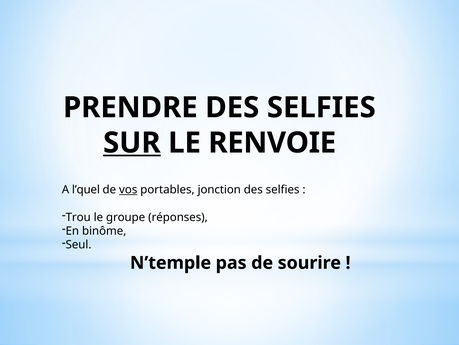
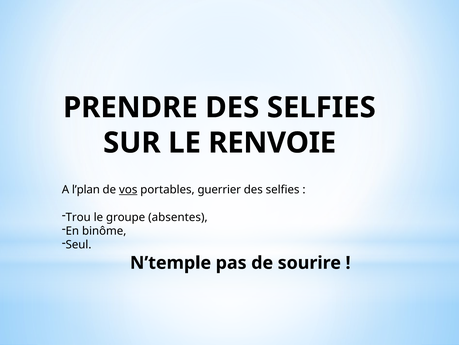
SUR underline: present -> none
l’quel: l’quel -> l’plan
jonction: jonction -> guerrier
réponses: réponses -> absentes
